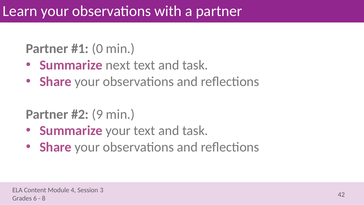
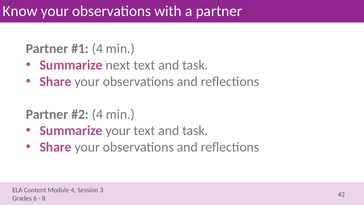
Learn: Learn -> Know
0 at (97, 49): 0 -> 4
9 at (97, 114): 9 -> 4
